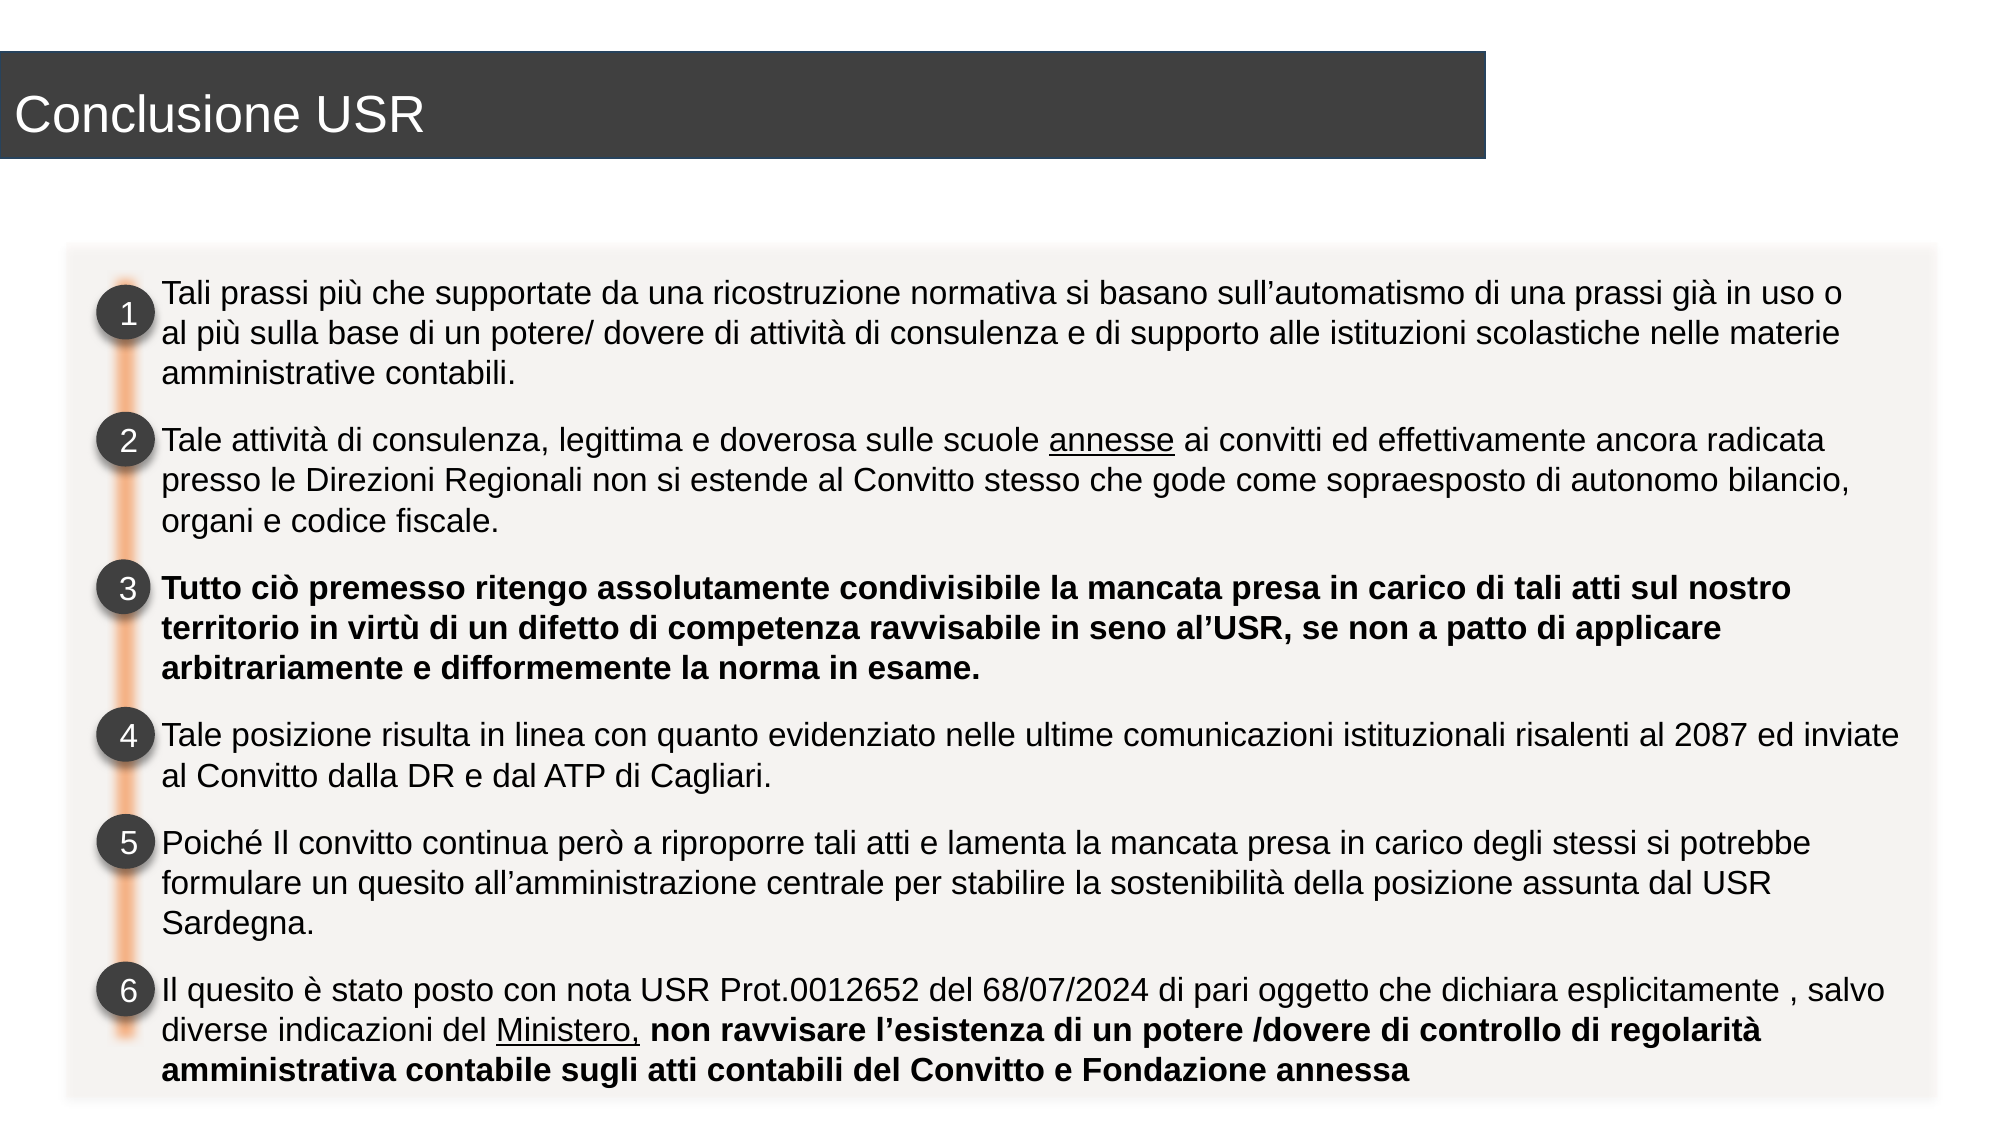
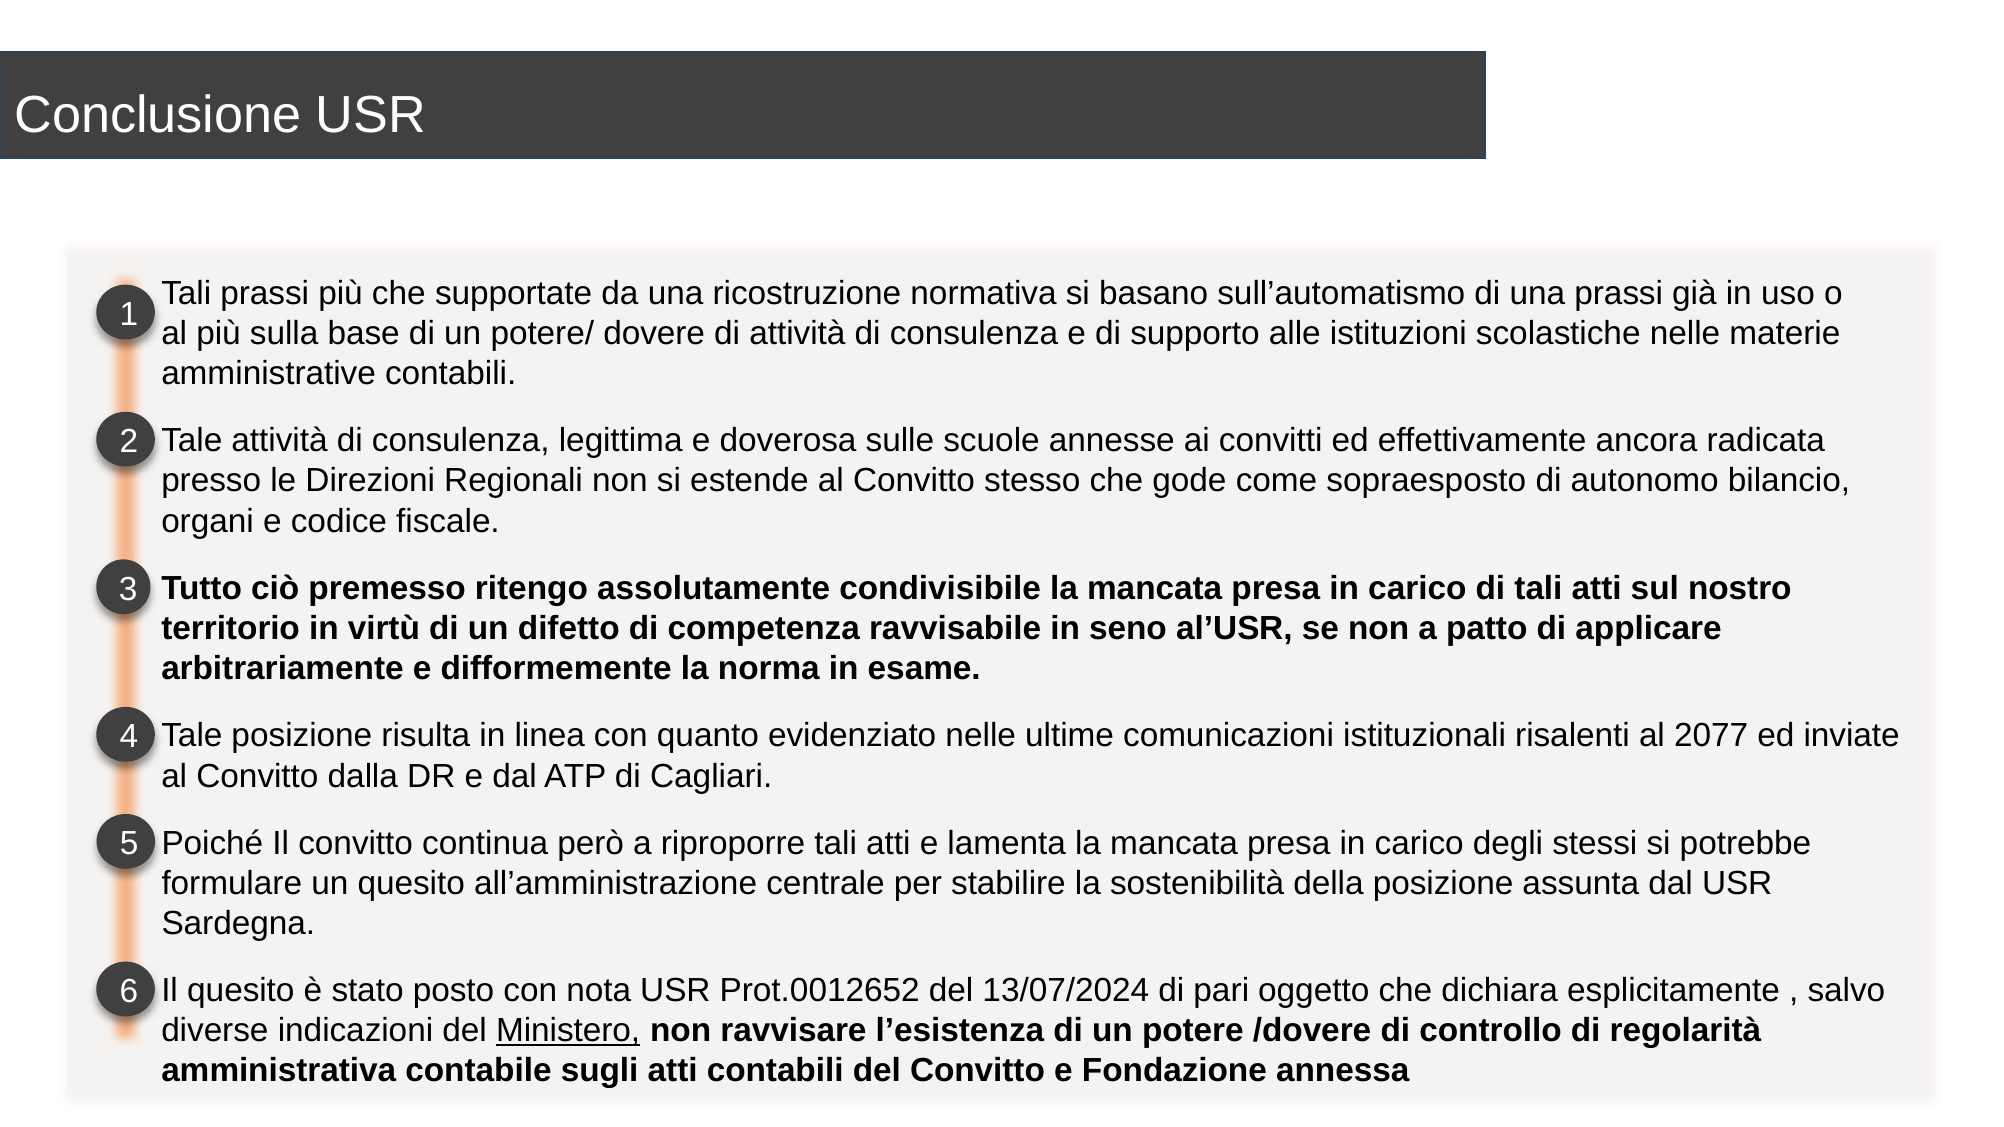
annesse underline: present -> none
2087: 2087 -> 2077
68/07/2024: 68/07/2024 -> 13/07/2024
